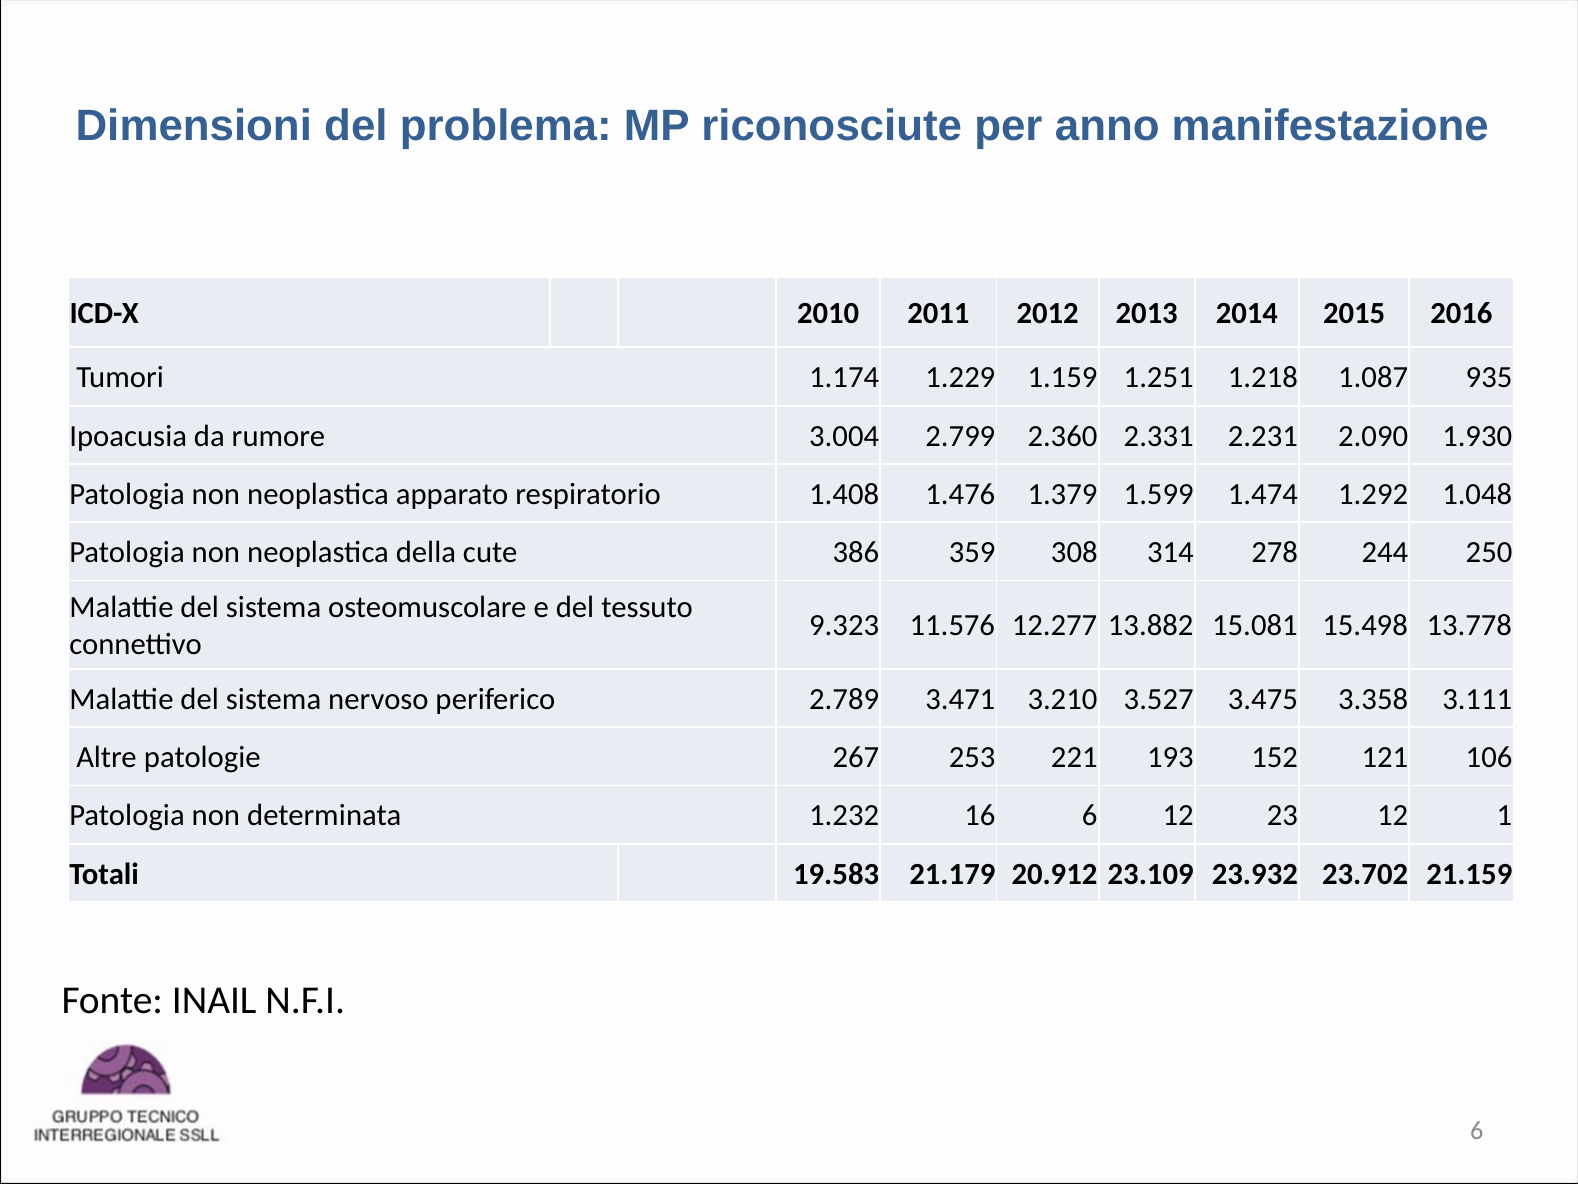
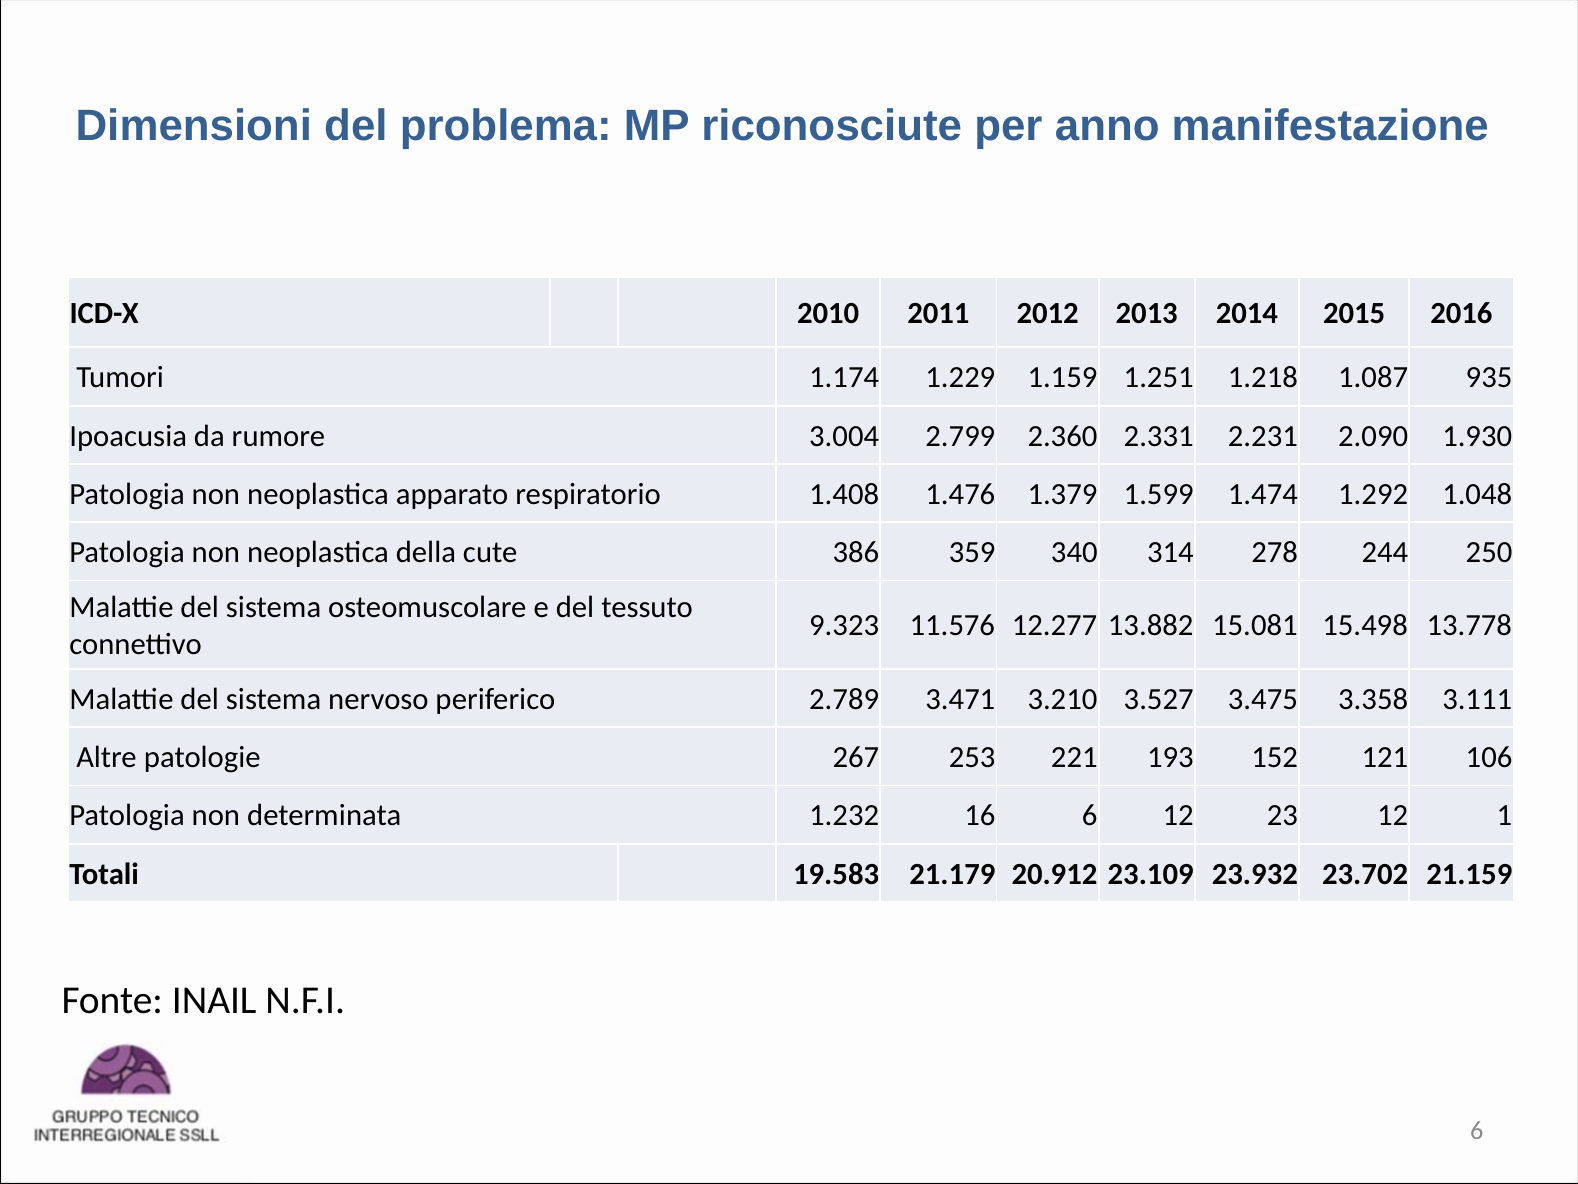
308: 308 -> 340
